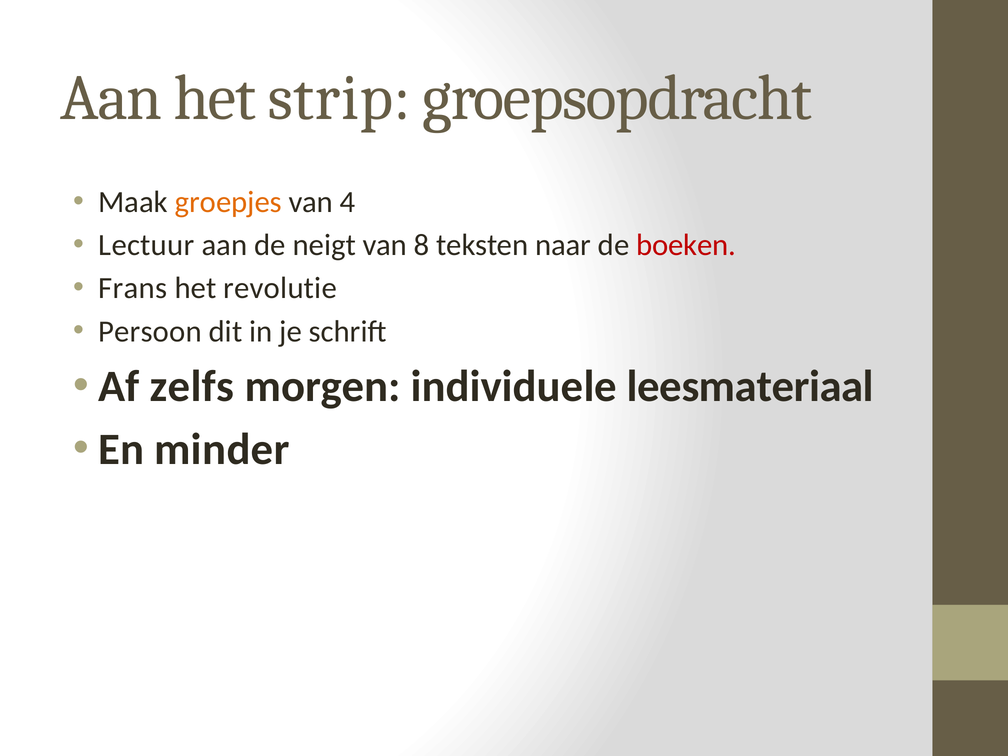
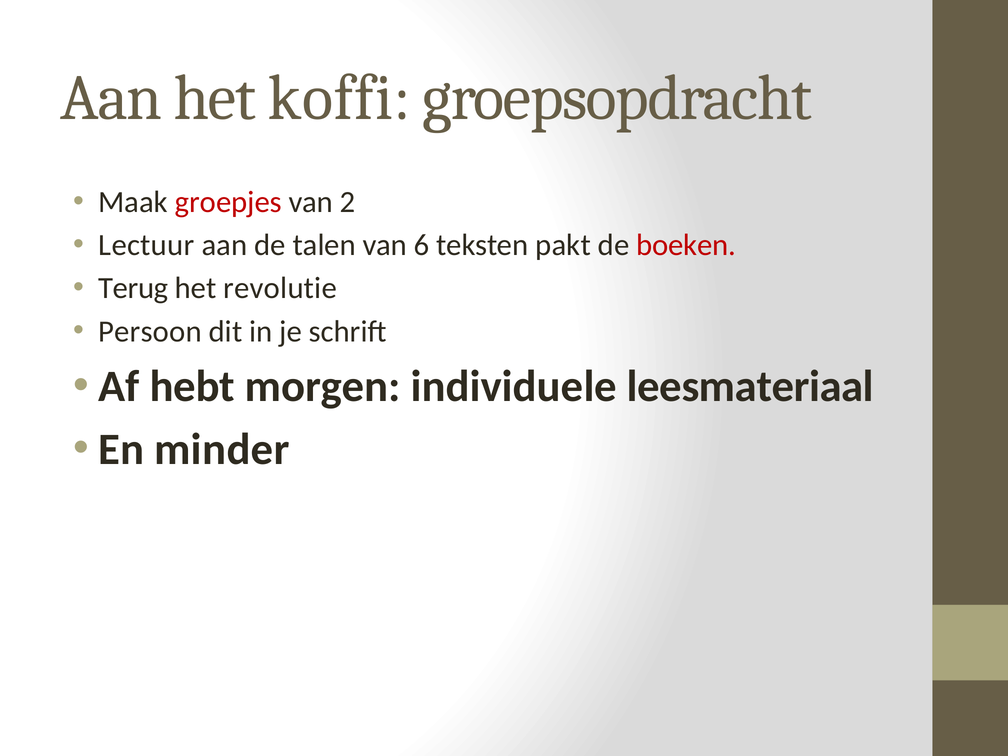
strip: strip -> koffi
groepjes colour: orange -> red
4: 4 -> 2
neigt: neigt -> talen
8: 8 -> 6
naar: naar -> pakt
Frans: Frans -> Terug
zelfs: zelfs -> hebt
